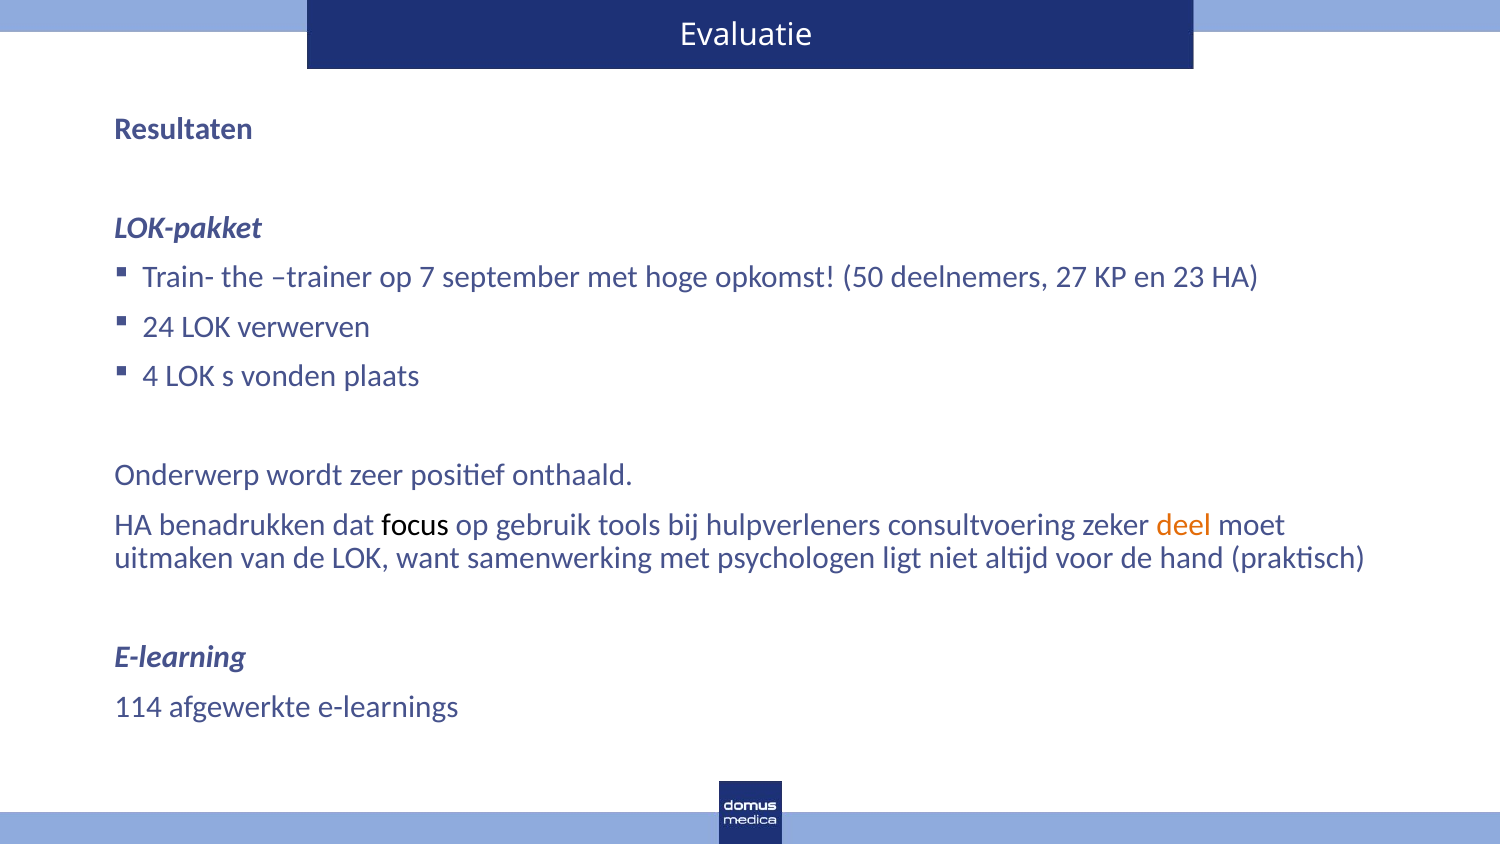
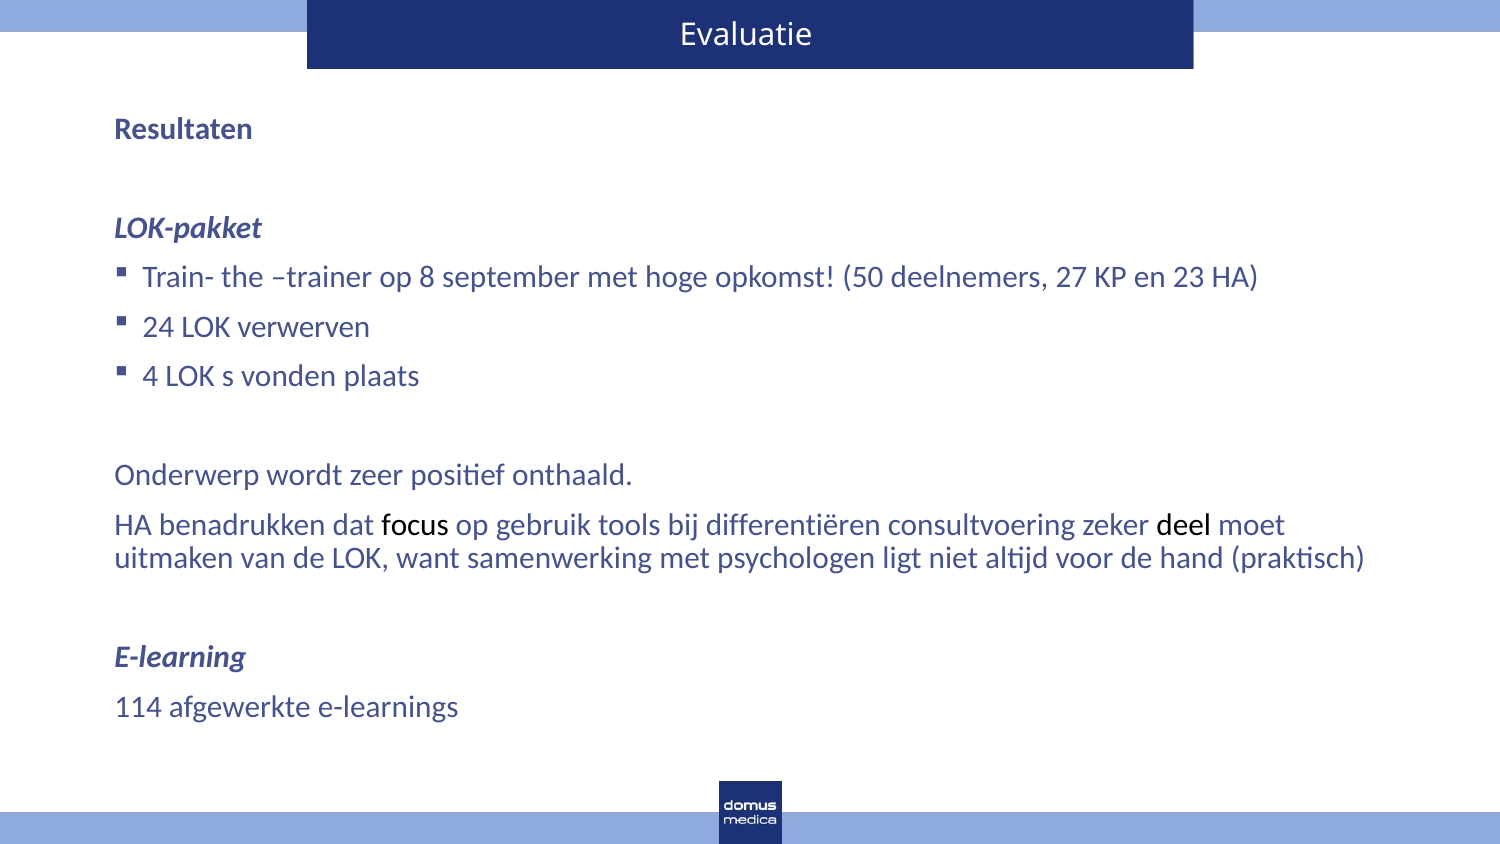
7: 7 -> 8
hulpverleners: hulpverleners -> differentiëren
deel colour: orange -> black
